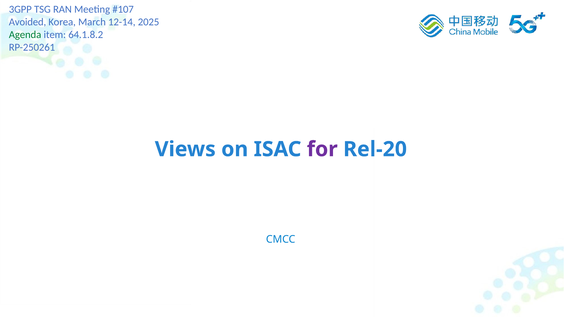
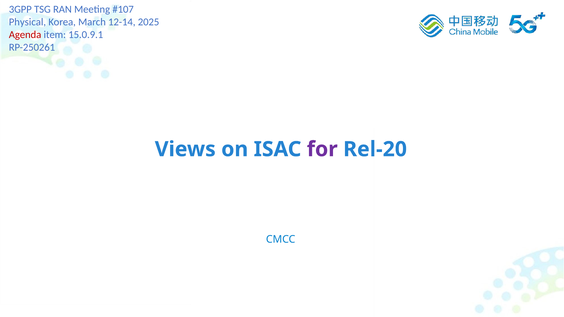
Avoided: Avoided -> Physical
Agenda colour: green -> red
64.1.8.2: 64.1.8.2 -> 15.0.9.1
